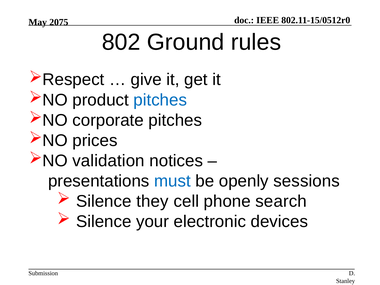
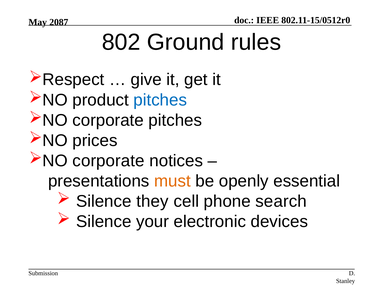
2075: 2075 -> 2087
validation at (109, 161): validation -> corporate
must colour: blue -> orange
sessions: sessions -> essential
